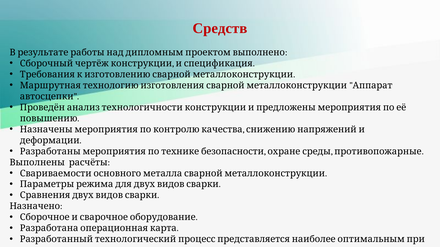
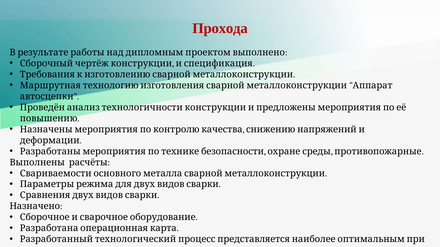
Средств: Средств -> Прохода
